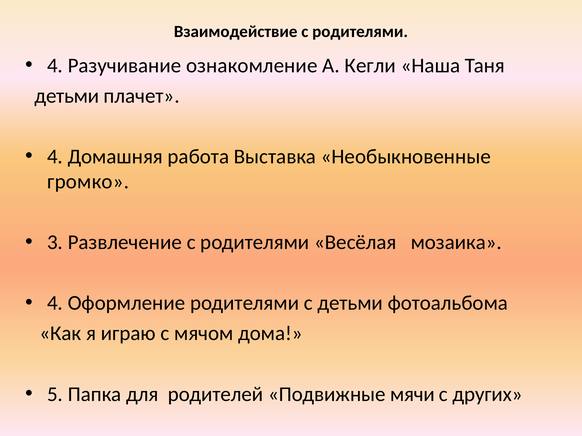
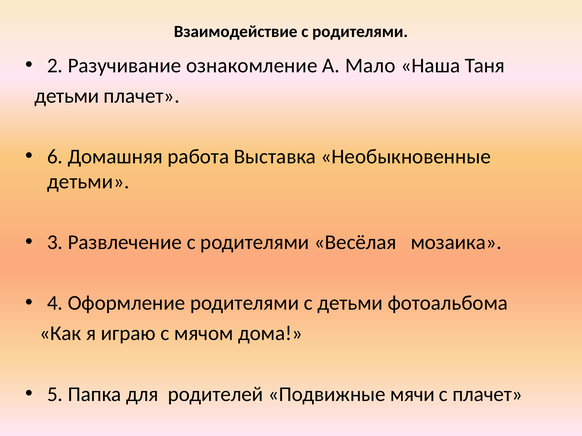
4 at (55, 65): 4 -> 2
Кегли: Кегли -> Мало
4 at (55, 157): 4 -> 6
громко at (88, 182): громко -> детьми
с других: других -> плачет
